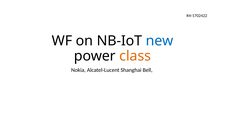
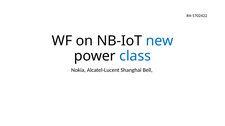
class colour: orange -> blue
